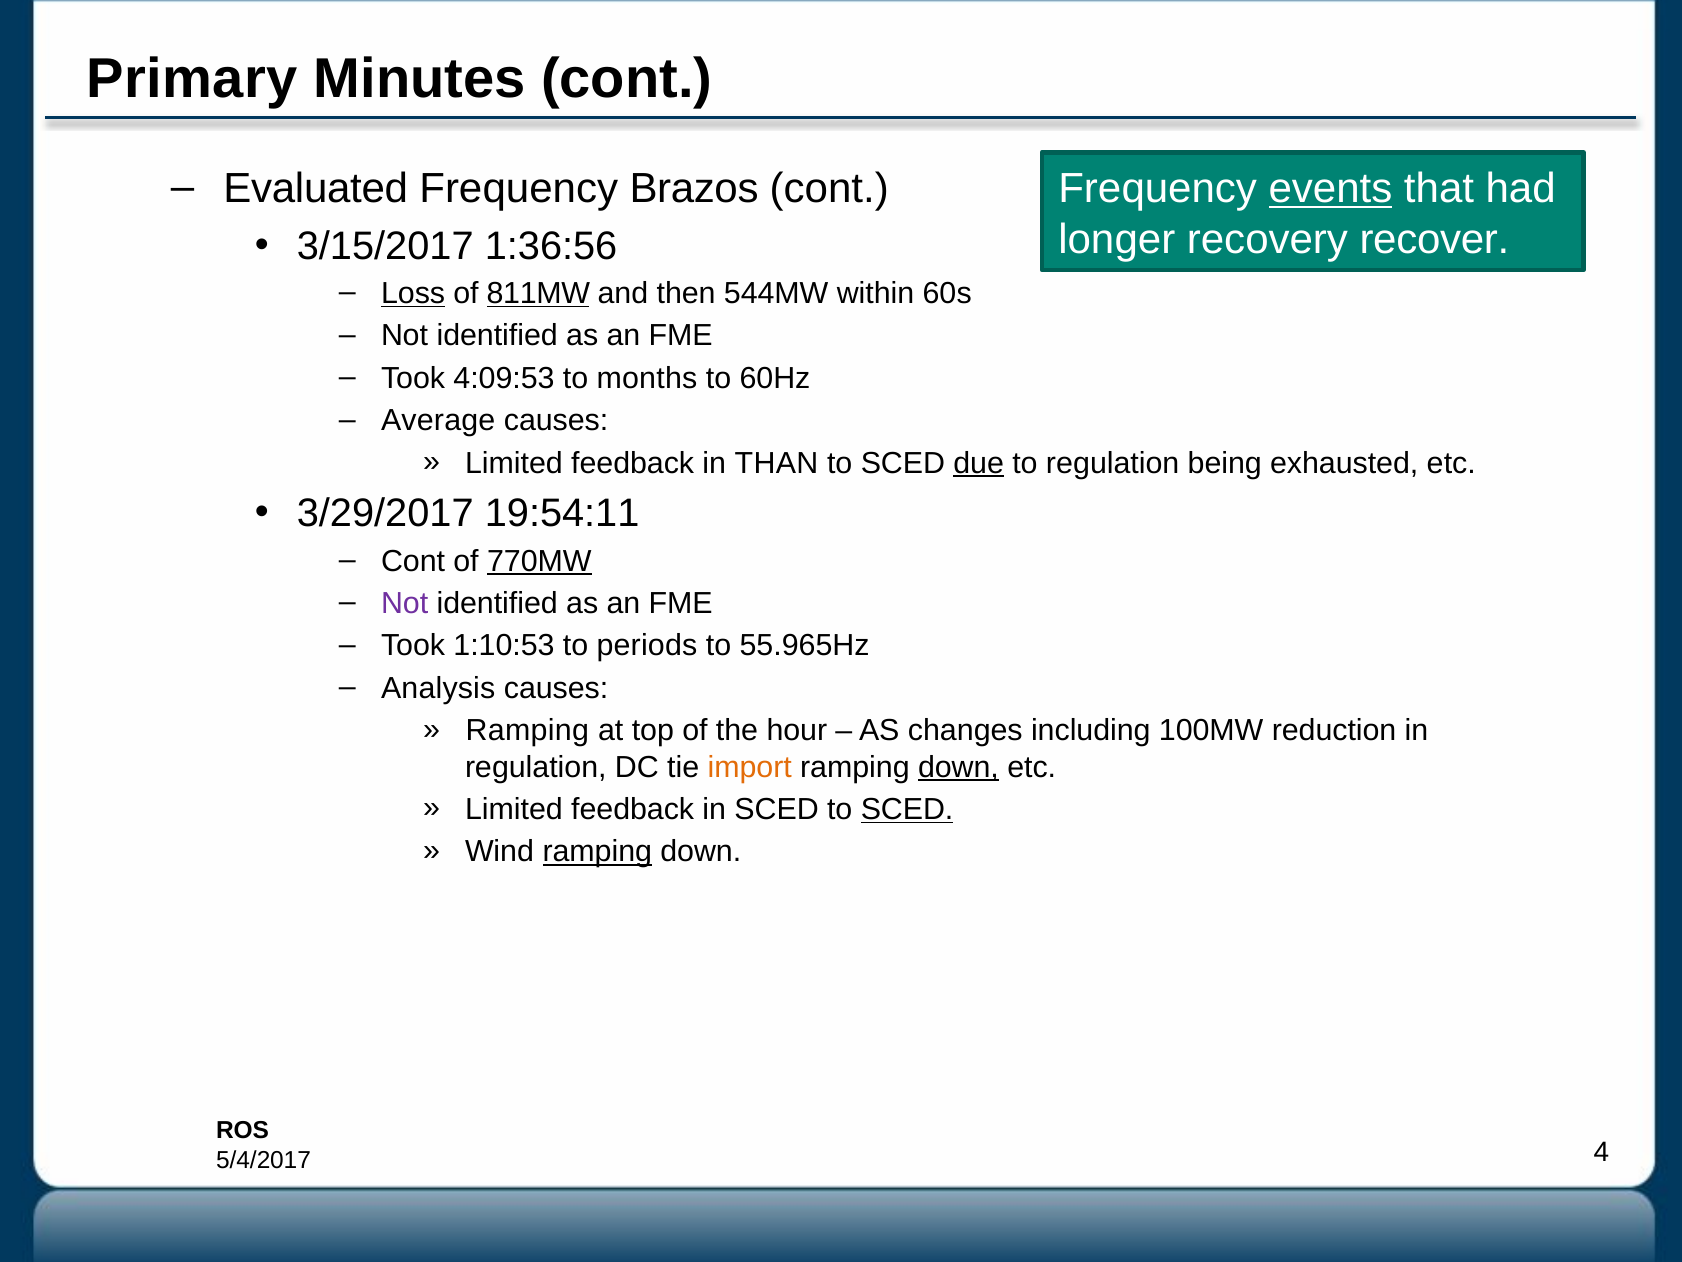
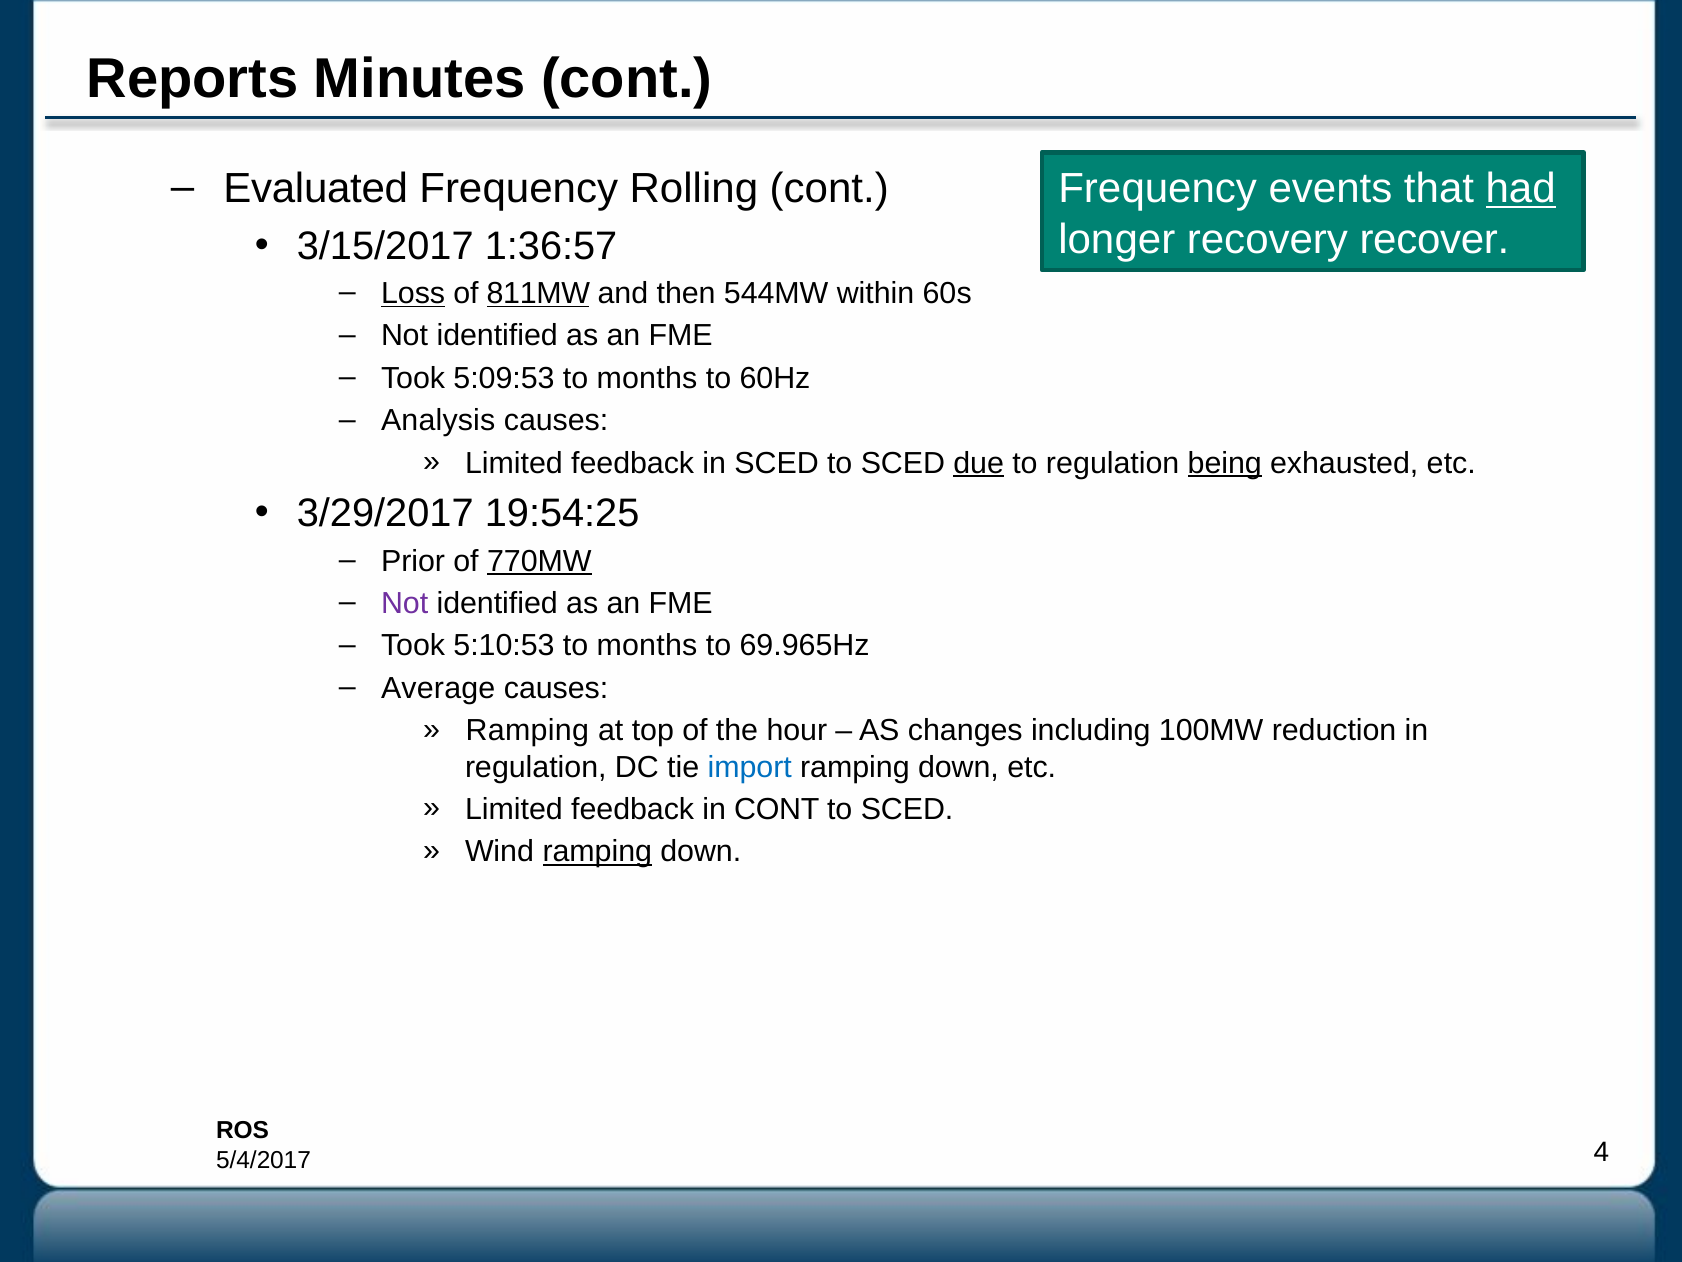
Primary: Primary -> Reports
Brazos: Brazos -> Rolling
events underline: present -> none
had underline: none -> present
1:36:56: 1:36:56 -> 1:36:57
4:09:53: 4:09:53 -> 5:09:53
Average: Average -> Analysis
in THAN: THAN -> SCED
being underline: none -> present
19:54:11: 19:54:11 -> 19:54:25
Cont at (413, 561): Cont -> Prior
1:10:53: 1:10:53 -> 5:10:53
periods at (647, 646): periods -> months
55.965Hz: 55.965Hz -> 69.965Hz
Analysis: Analysis -> Average
import colour: orange -> blue
down at (958, 767) underline: present -> none
in SCED: SCED -> CONT
SCED at (907, 809) underline: present -> none
